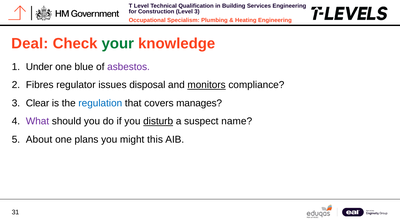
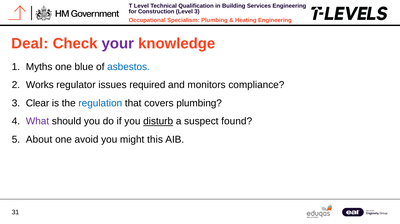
your colour: green -> purple
Under: Under -> Myths
asbestos colour: purple -> blue
Fibres: Fibres -> Works
disposal: disposal -> required
monitors underline: present -> none
covers manages: manages -> plumbing
name: name -> found
plans: plans -> avoid
